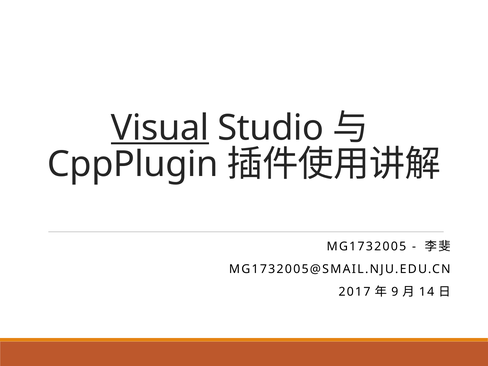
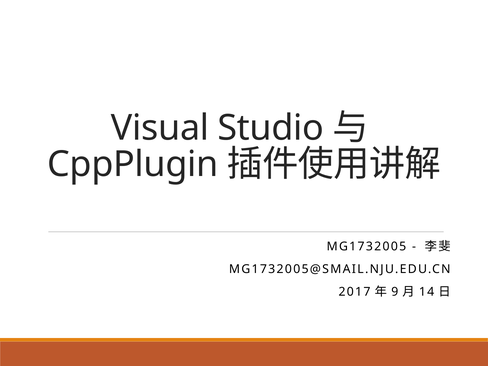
Visual underline: present -> none
